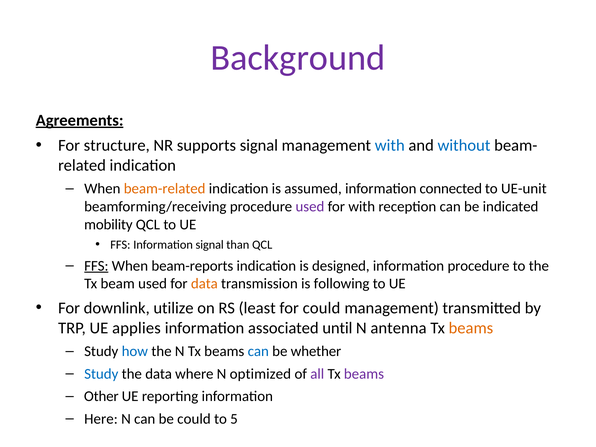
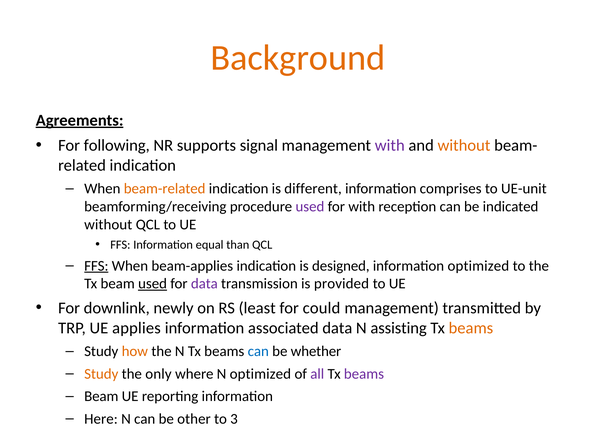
Background colour: purple -> orange
structure: structure -> following
with at (390, 145) colour: blue -> purple
without at (464, 145) colour: blue -> orange
assumed: assumed -> different
connected: connected -> comprises
mobility at (108, 224): mobility -> without
Information signal: signal -> equal
beam-reports: beam-reports -> beam-applies
information procedure: procedure -> optimized
used at (153, 284) underline: none -> present
data at (204, 284) colour: orange -> purple
following: following -> provided
utilize: utilize -> newly
associated until: until -> data
antenna: antenna -> assisting
how colour: blue -> orange
Study at (101, 374) colour: blue -> orange
the data: data -> only
Other at (101, 396): Other -> Beam
be could: could -> other
5: 5 -> 3
